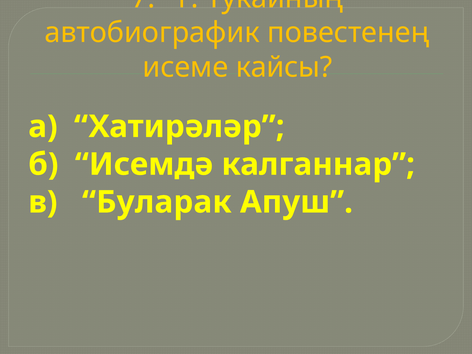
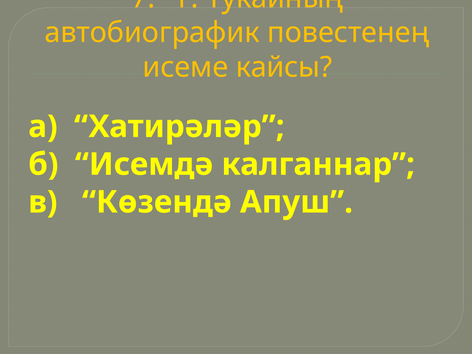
Буларак: Буларак -> Көзендә
